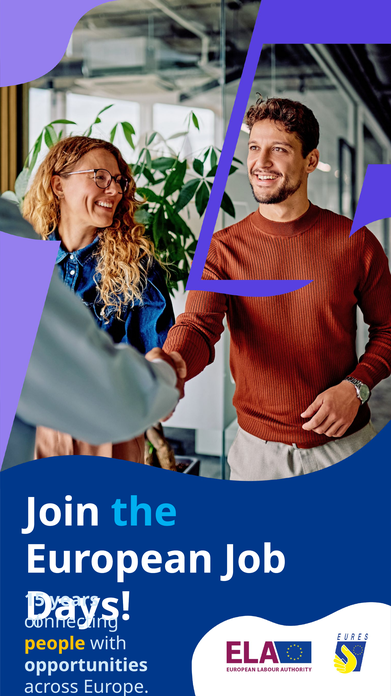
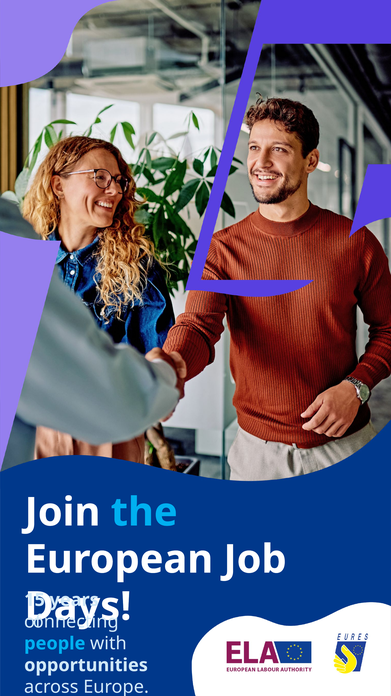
people colour: yellow -> light blue
